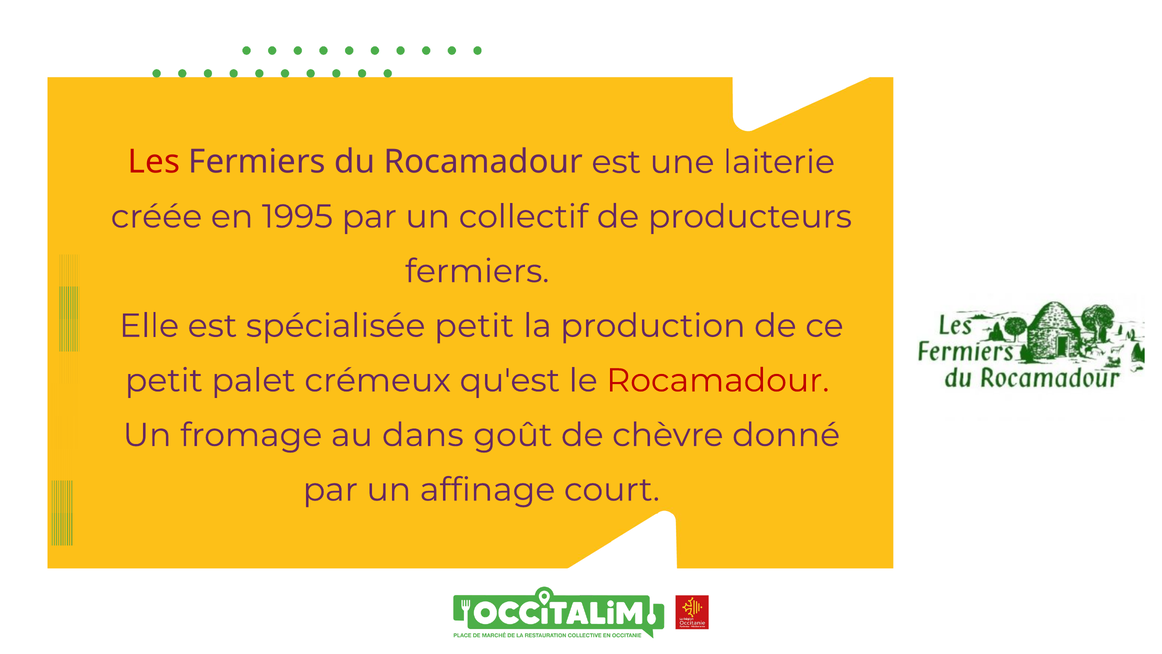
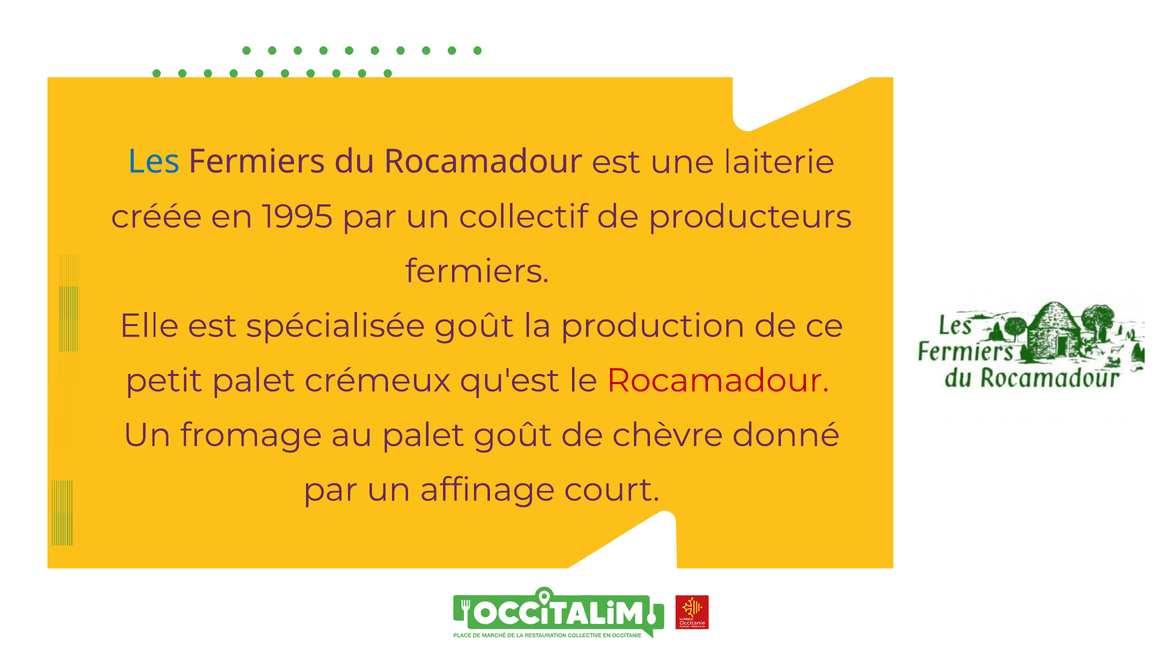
Les colour: red -> blue
spécialisée petit: petit -> goût
au dans: dans -> palet
